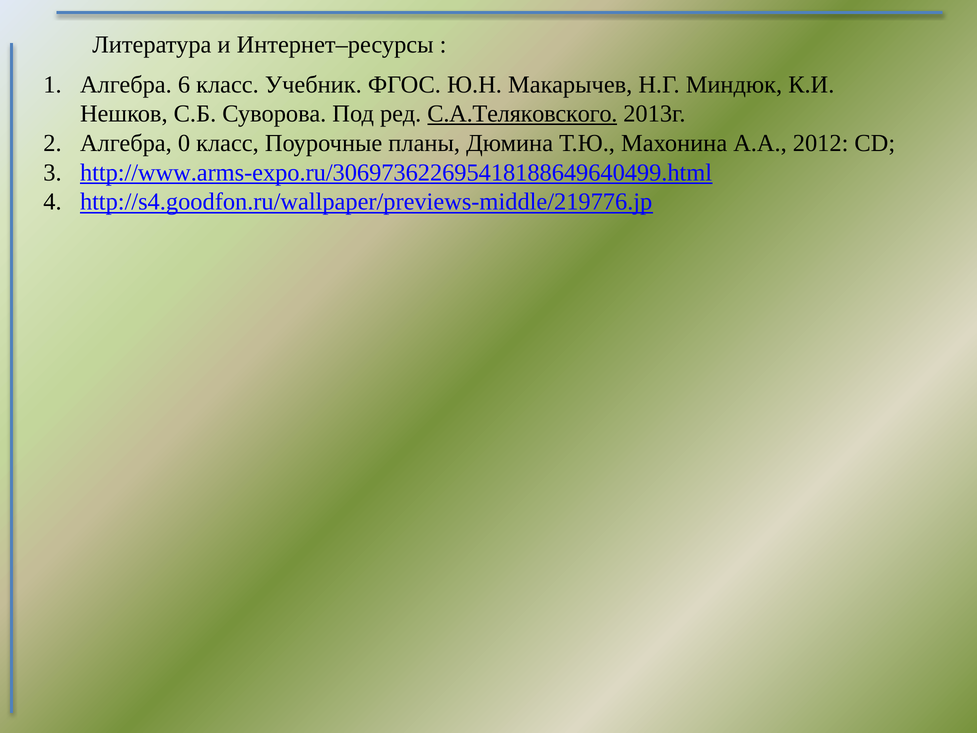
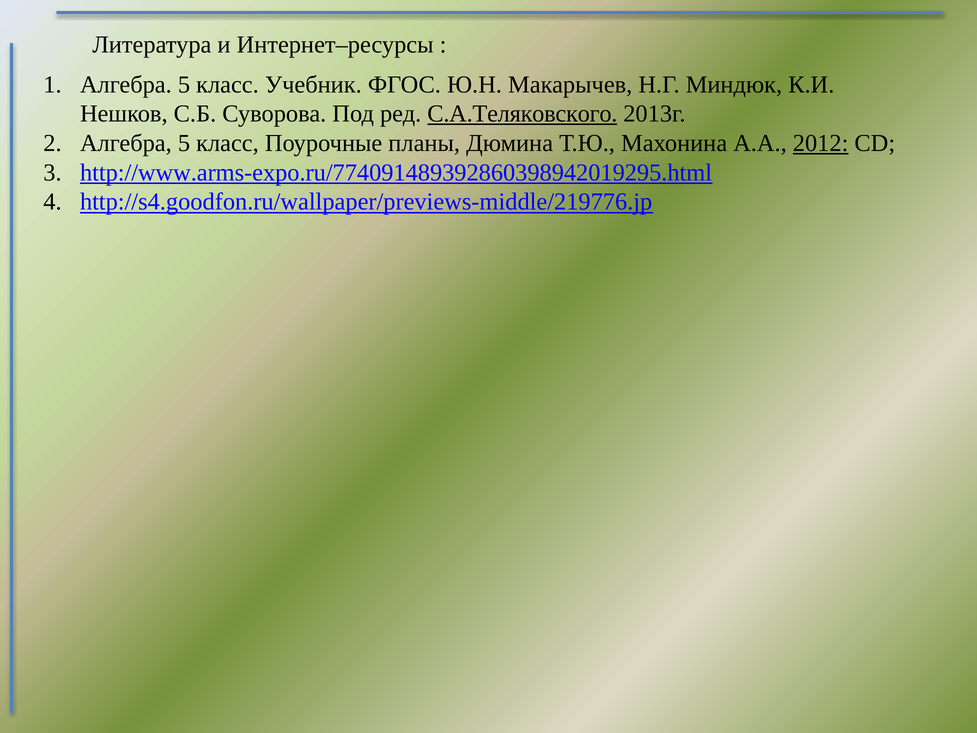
Алгебpа 6: 6 -> 5
Алгебра 0: 0 -> 5
2012 underline: none -> present
http://www.arms-expo.ru/306973622695418188649640499.html: http://www.arms-expo.ru/306973622695418188649640499.html -> http://www.arms-expo.ru/774091489392860398942019295.html
